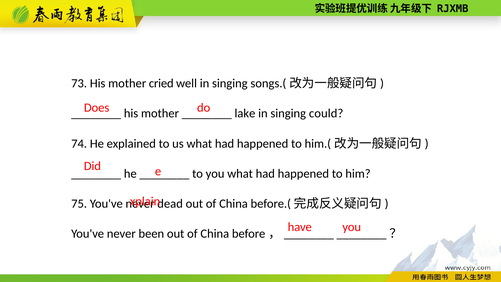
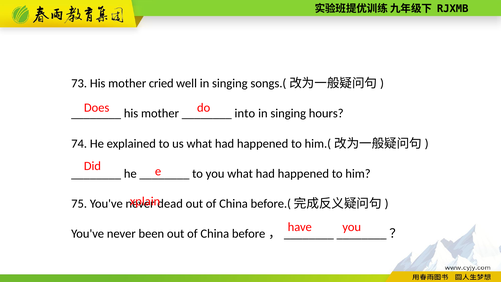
lake: lake -> into
could: could -> hours
